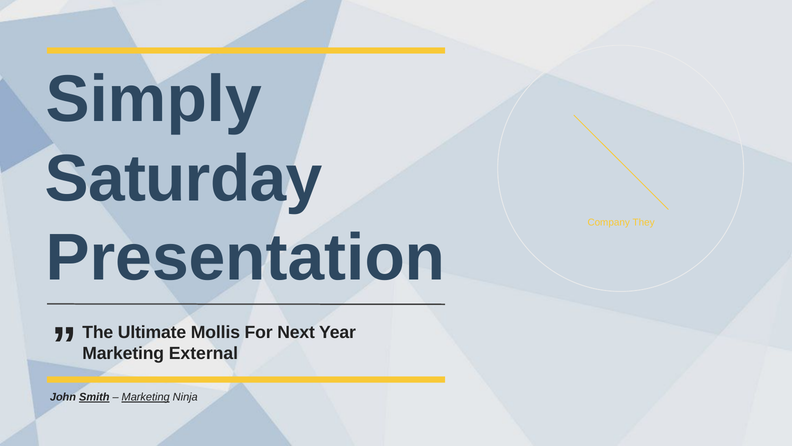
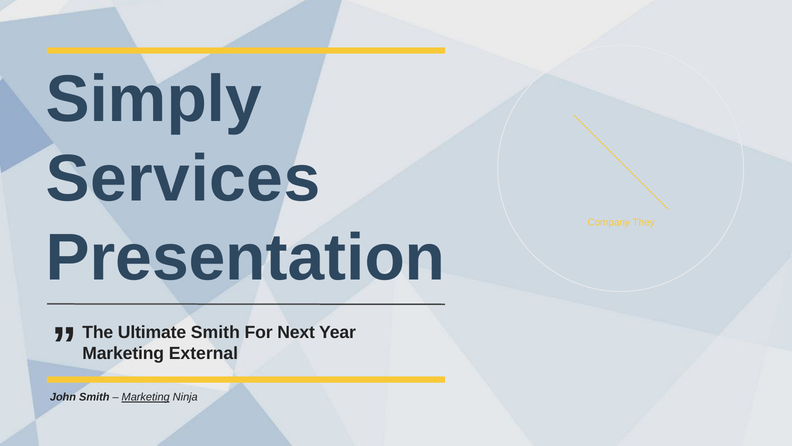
Saturday: Saturday -> Services
Ultimate Mollis: Mollis -> Smith
Smith at (94, 397) underline: present -> none
